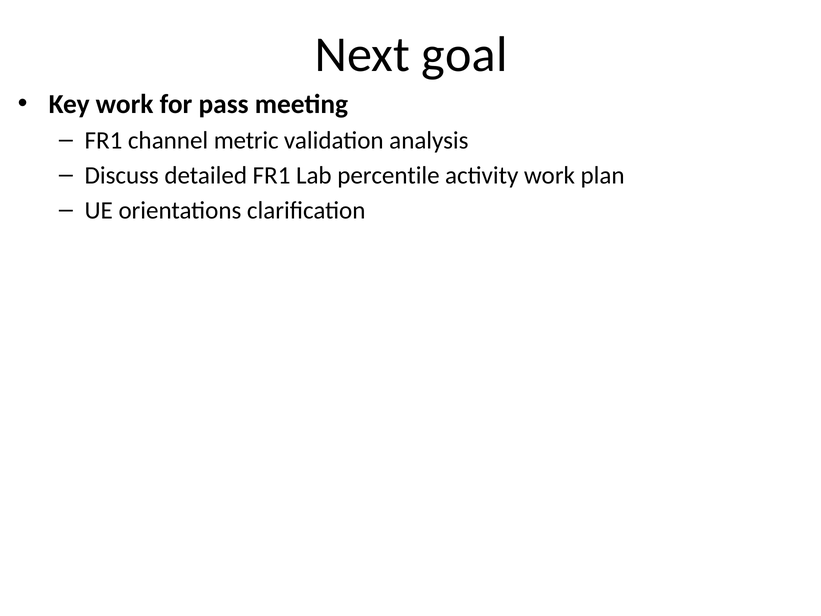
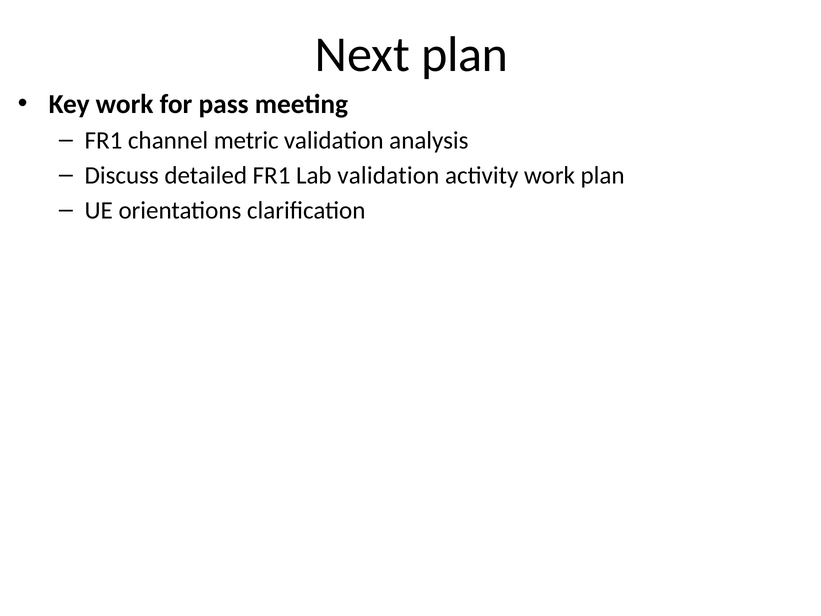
Next goal: goal -> plan
Lab percentile: percentile -> validation
